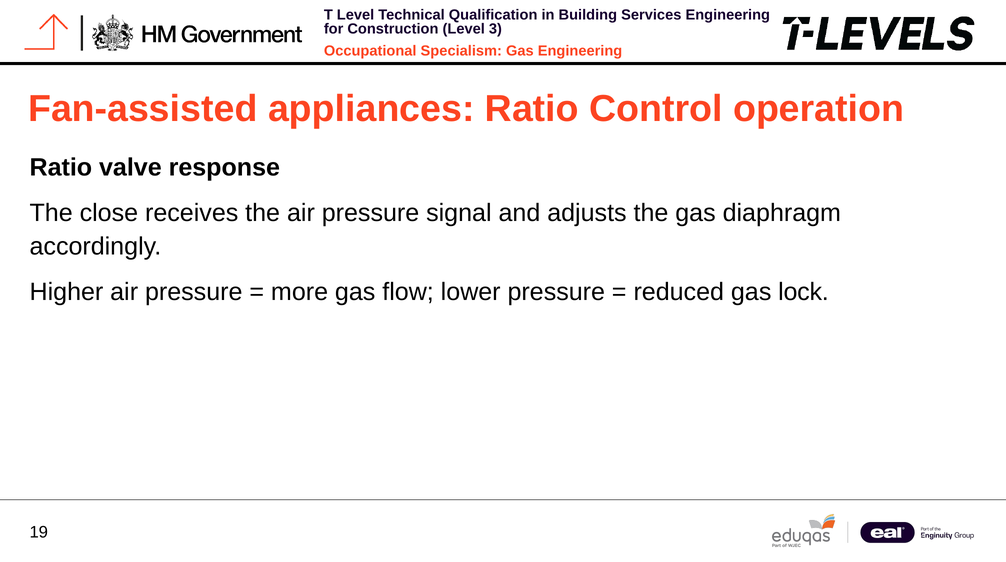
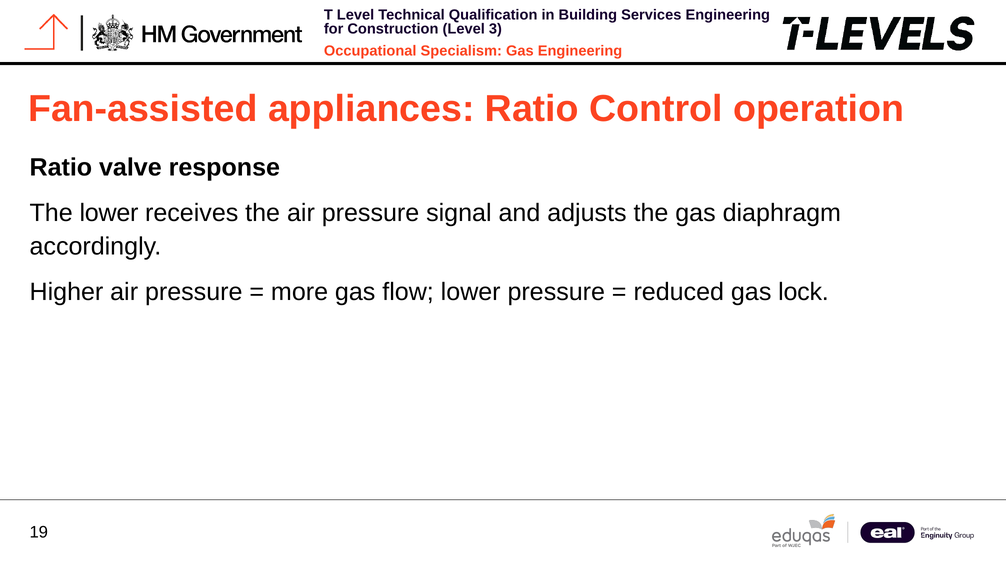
The close: close -> lower
